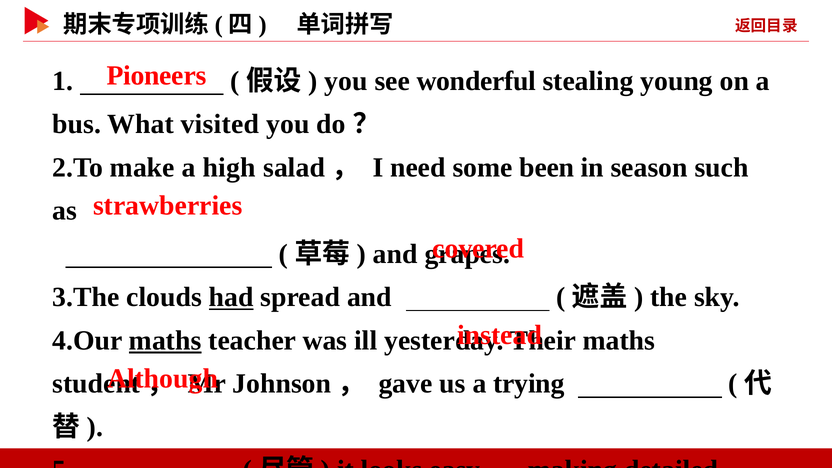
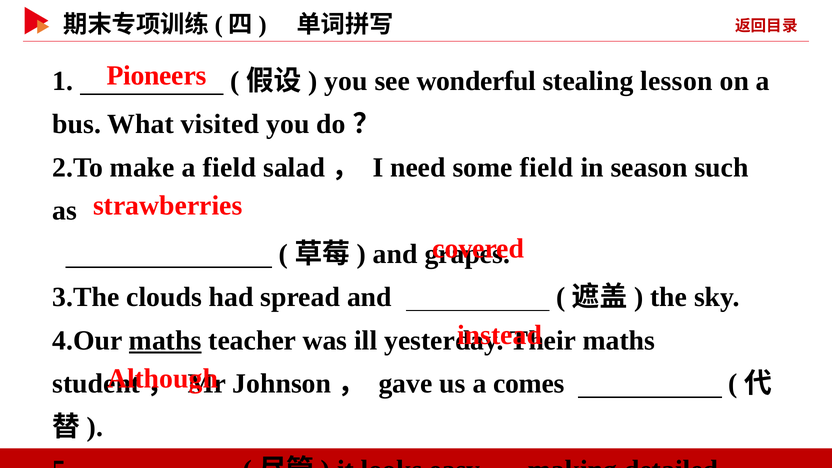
young: young -> lesson
a high: high -> field
some been: been -> field
had underline: present -> none
trying: trying -> comes
